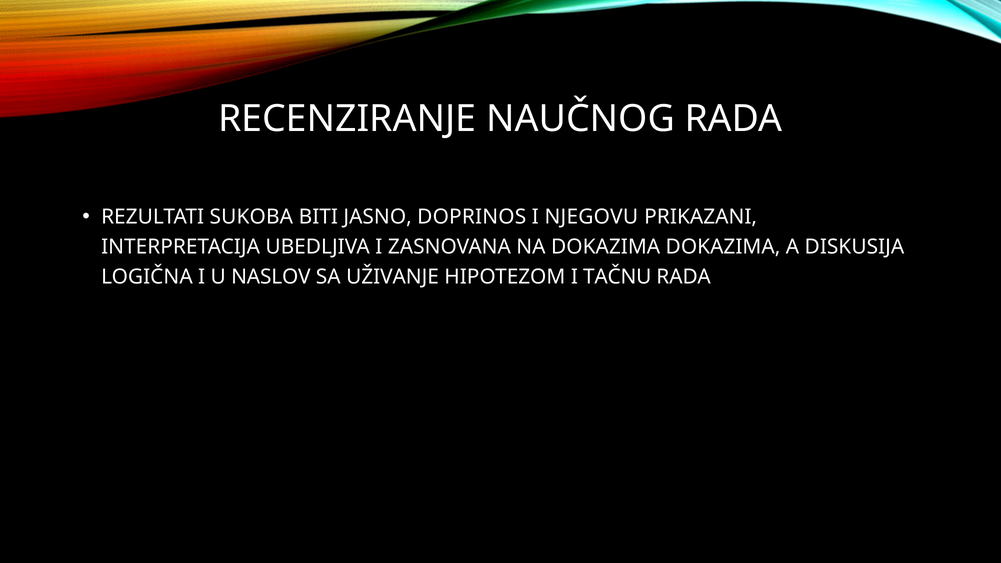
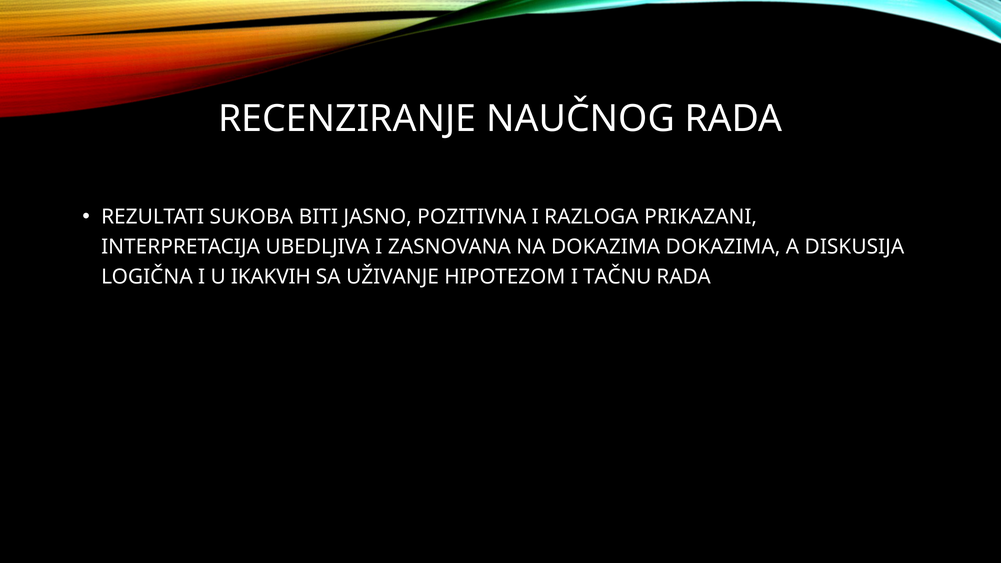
DOPRINOS: DOPRINOS -> POZITIVNA
NJEGOVU: NJEGOVU -> RAZLOGA
NASLOV: NASLOV -> IKAKVIH
